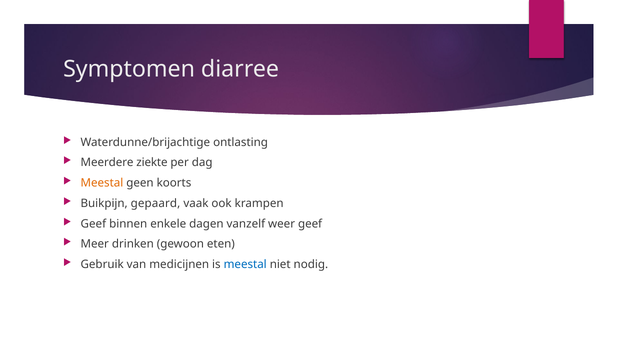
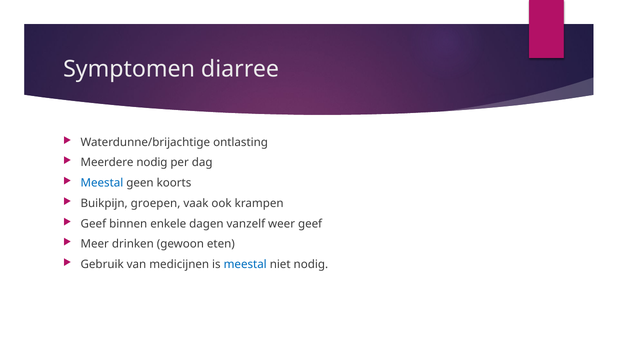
Meerdere ziekte: ziekte -> nodig
Meestal at (102, 183) colour: orange -> blue
gepaard: gepaard -> groepen
